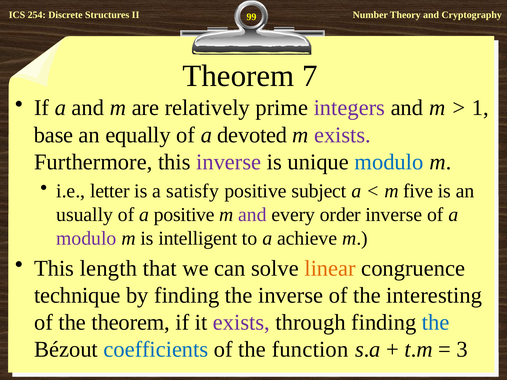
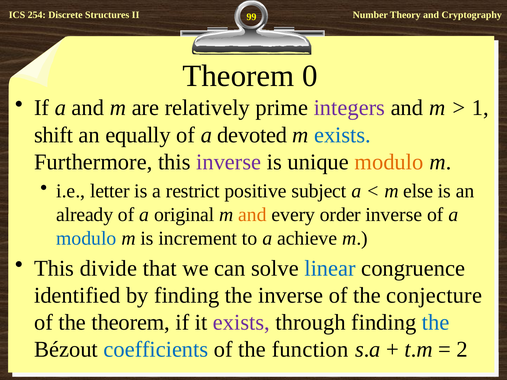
7: 7 -> 0
base: base -> shift
exists at (343, 135) colour: purple -> blue
modulo at (389, 162) colour: blue -> orange
satisfy: satisfy -> restrict
five: five -> else
usually: usually -> already
a positive: positive -> original
and at (252, 215) colour: purple -> orange
modulo at (86, 239) colour: purple -> blue
intelligent: intelligent -> increment
length: length -> divide
linear colour: orange -> blue
technique: technique -> identified
interesting: interesting -> conjecture
3: 3 -> 2
